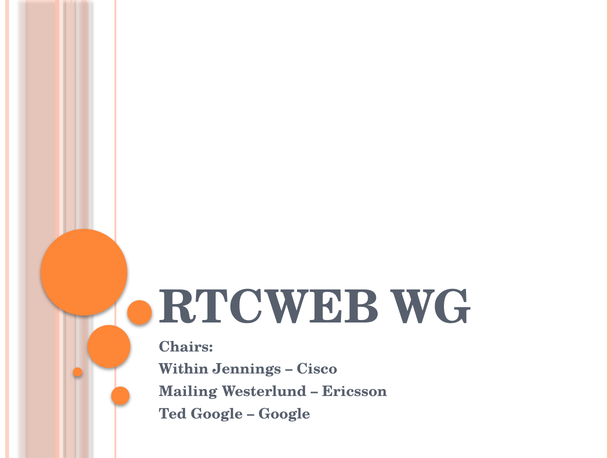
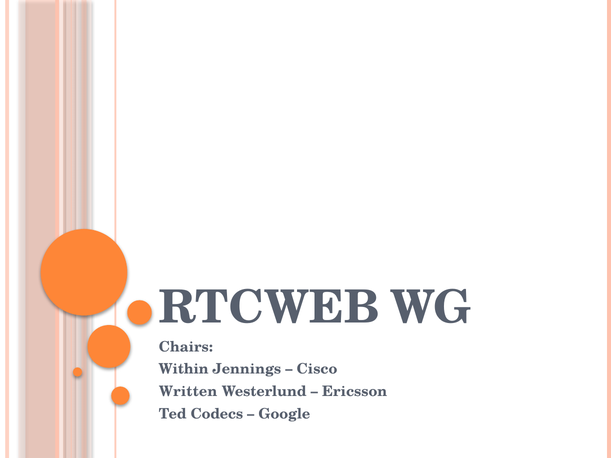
Mailing: Mailing -> Written
Ted Google: Google -> Codecs
